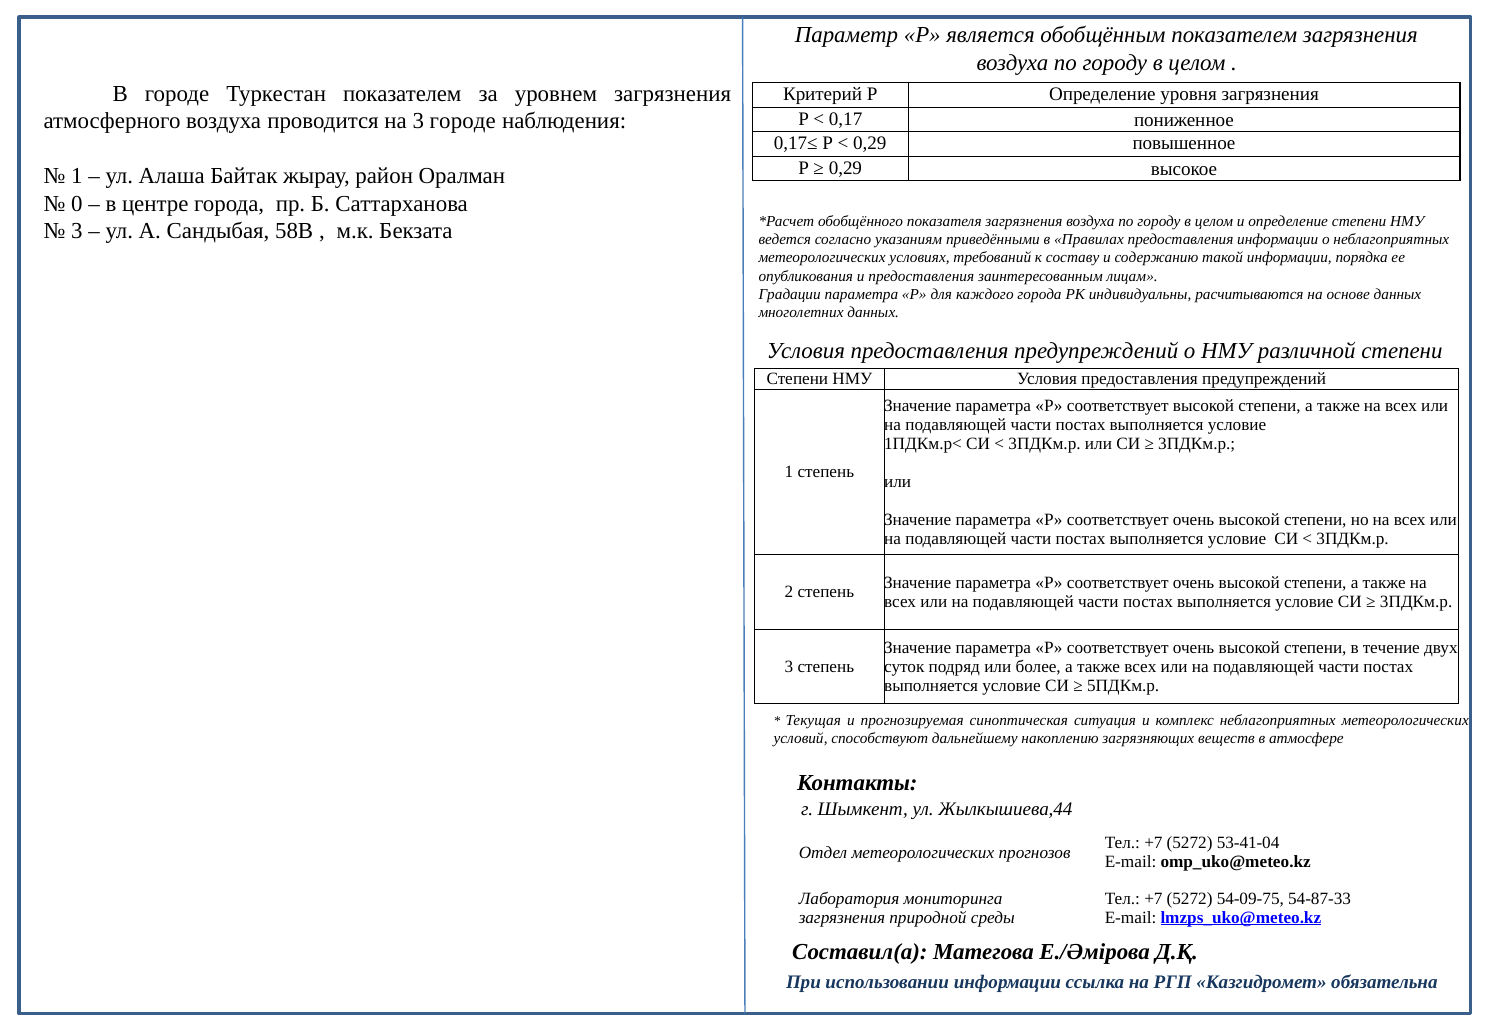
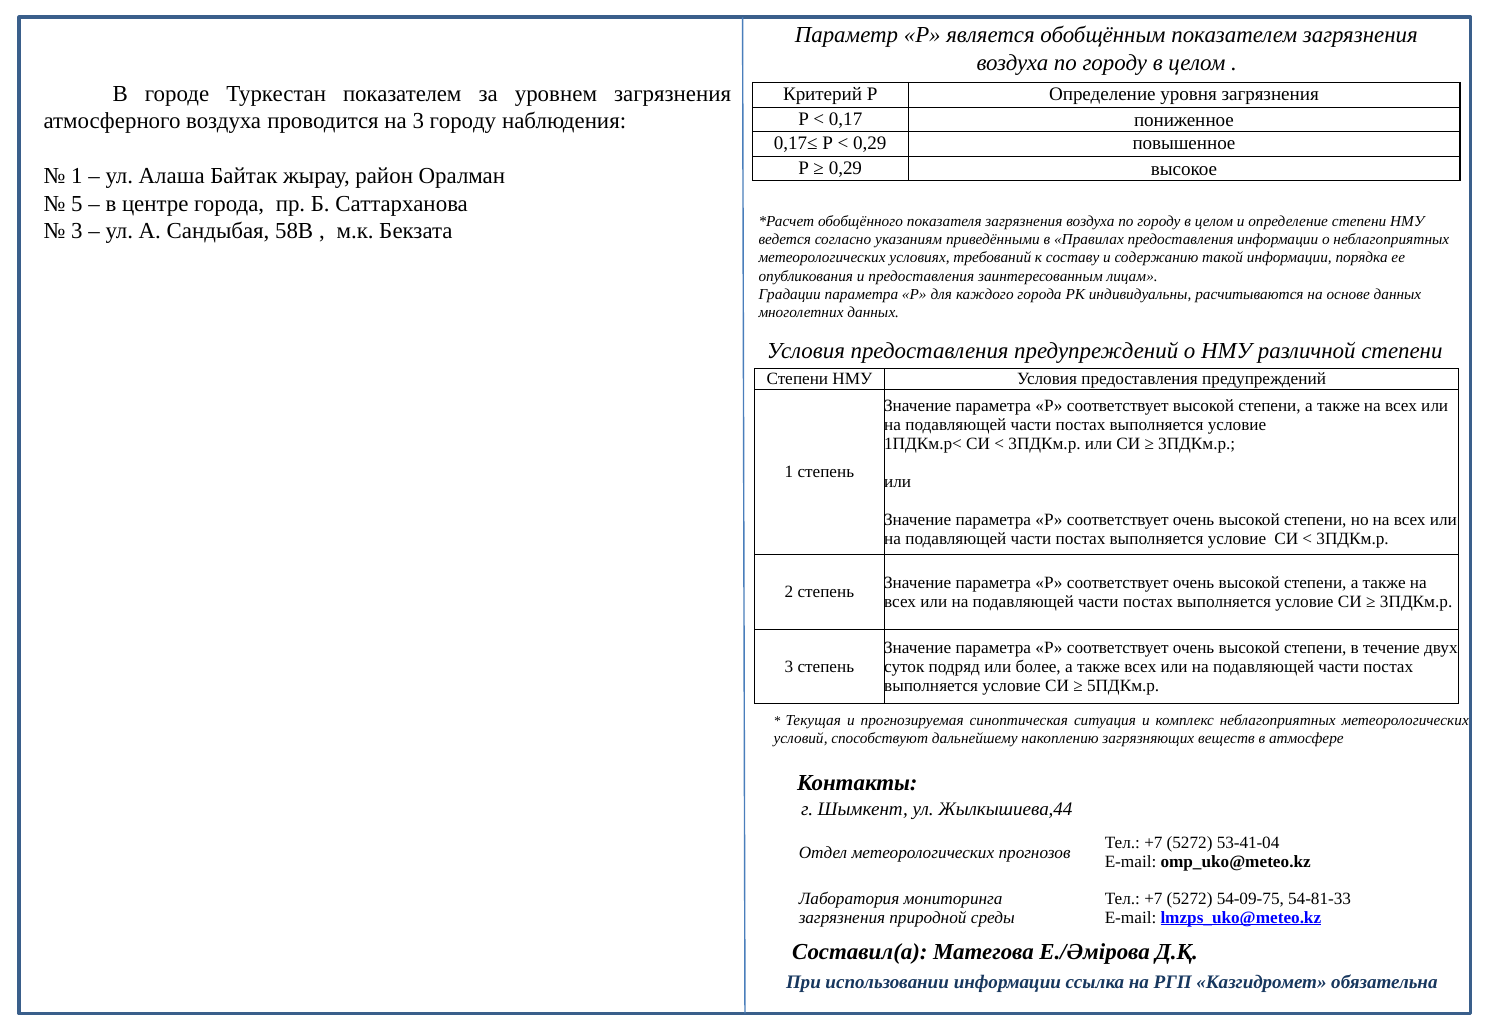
3 городе: городе -> городу
0: 0 -> 5
54-87-33: 54-87-33 -> 54-81-33
